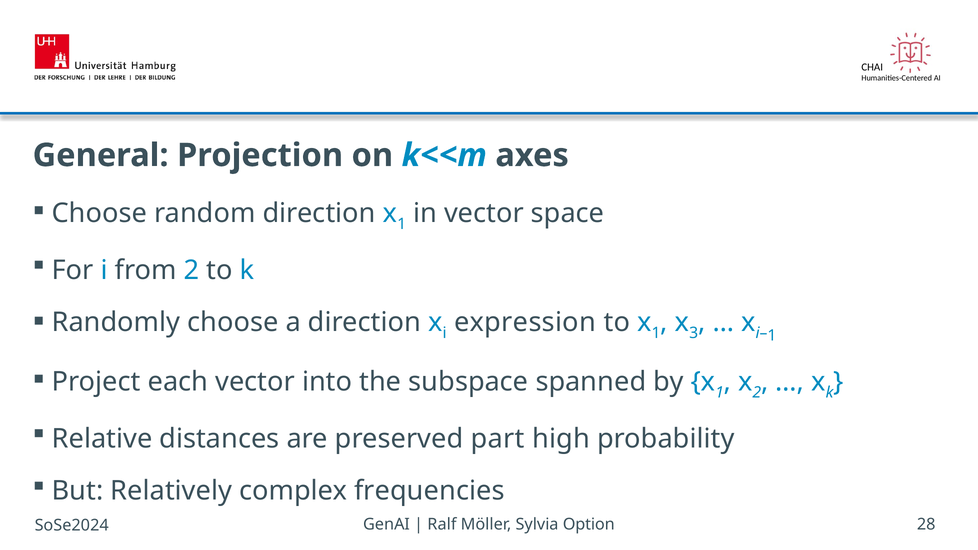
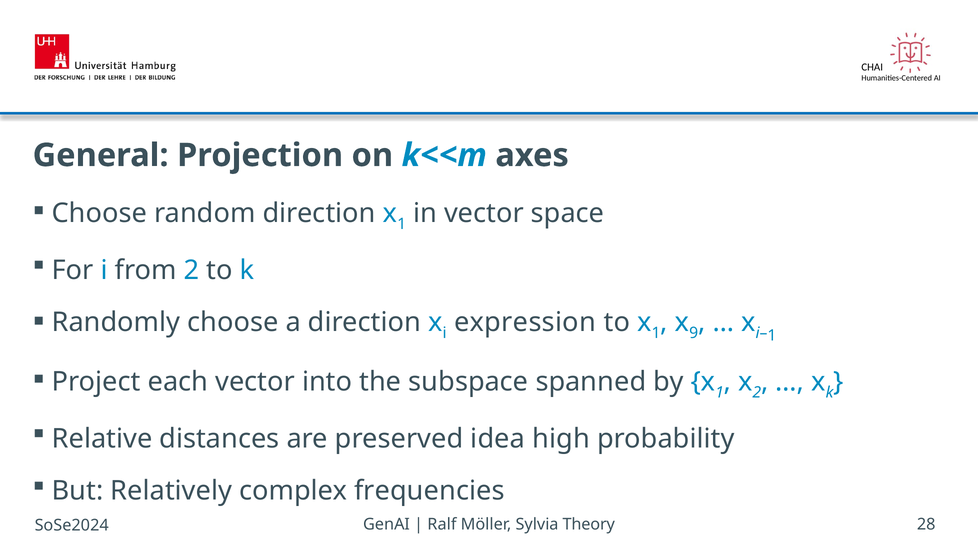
3: 3 -> 9
part: part -> idea
Option: Option -> Theory
